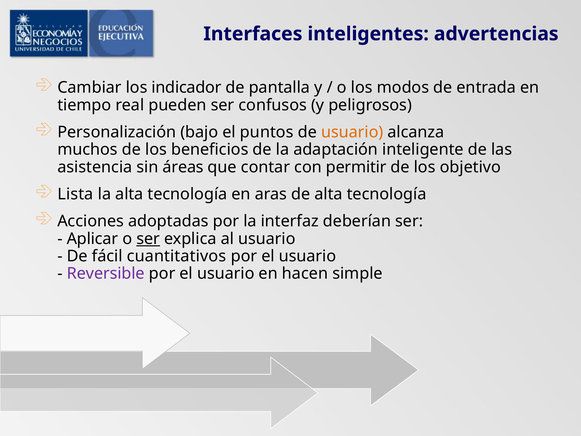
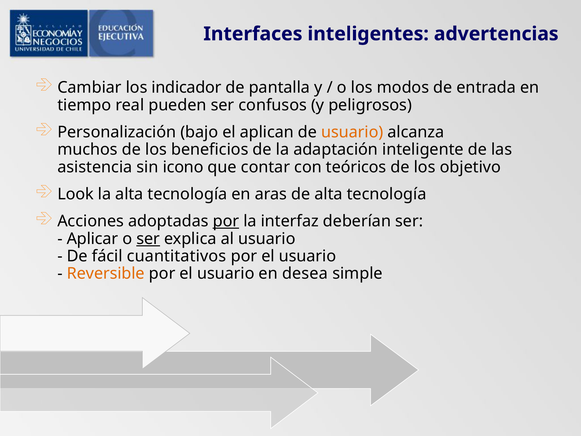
puntos: puntos -> aplican
áreas: áreas -> icono
permitir: permitir -> teóricos
Lista: Lista -> Look
por at (226, 221) underline: none -> present
Reversible colour: purple -> orange
hacen: hacen -> desea
